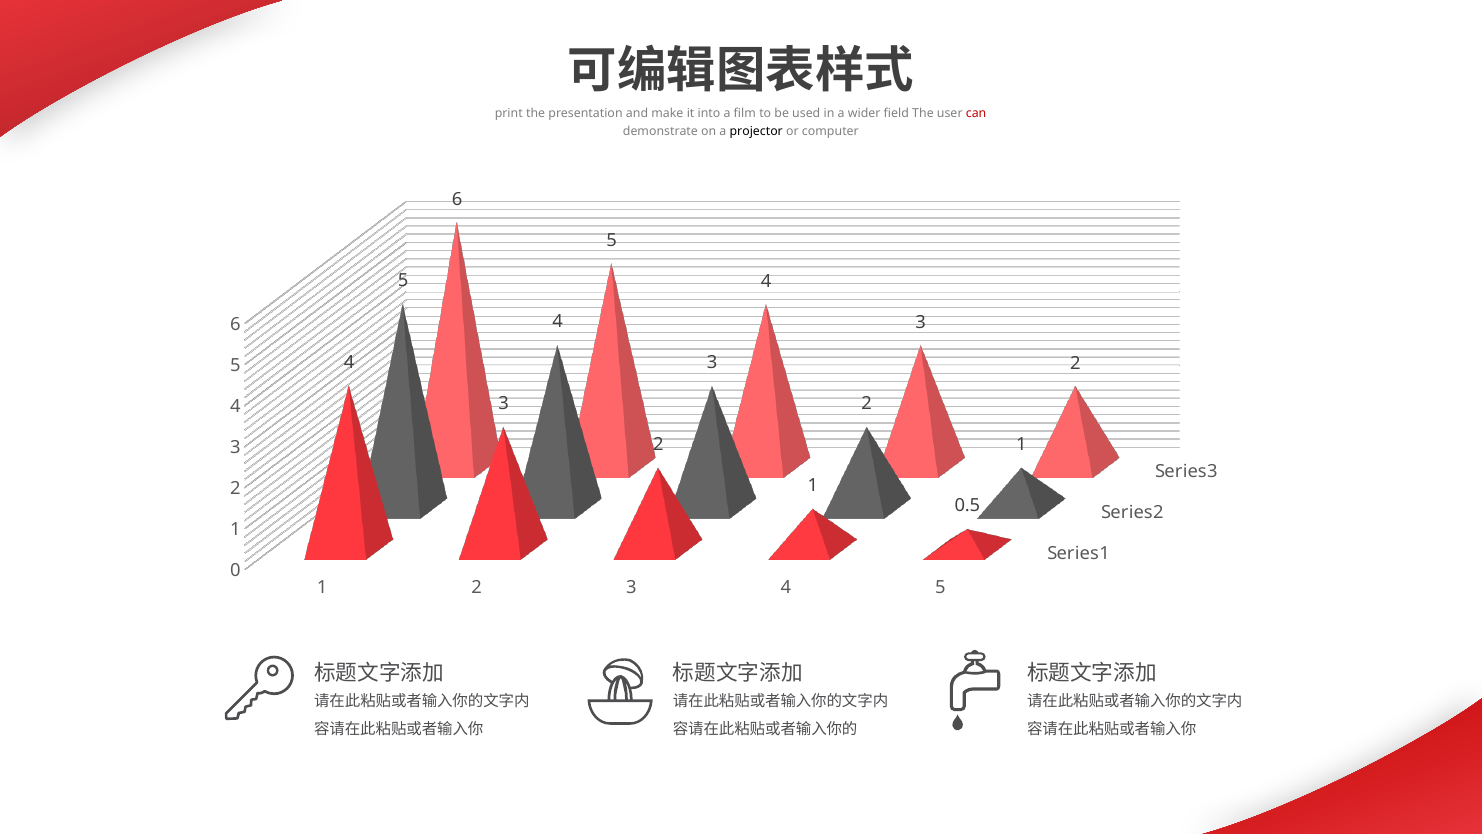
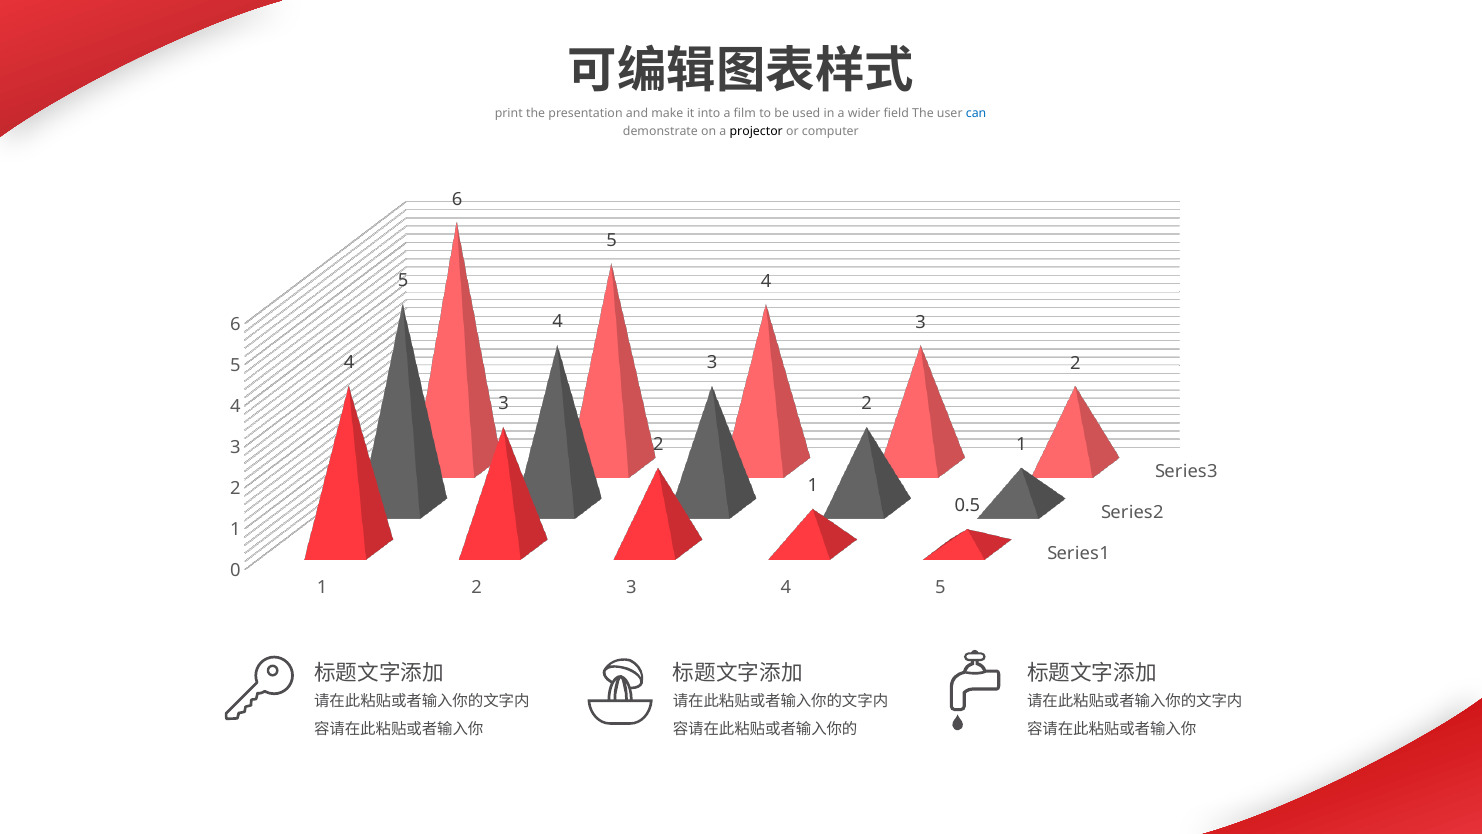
can colour: red -> blue
